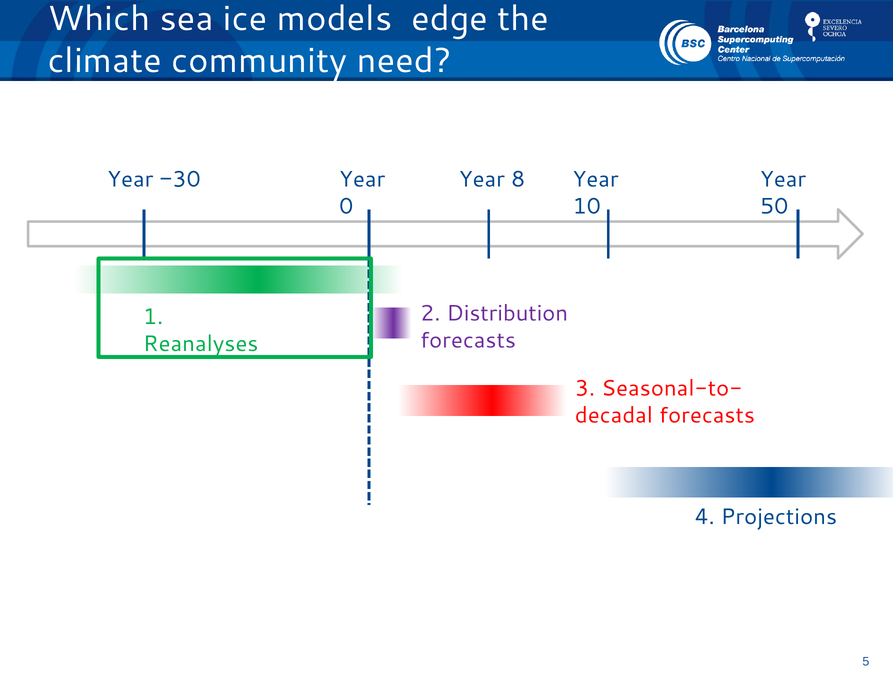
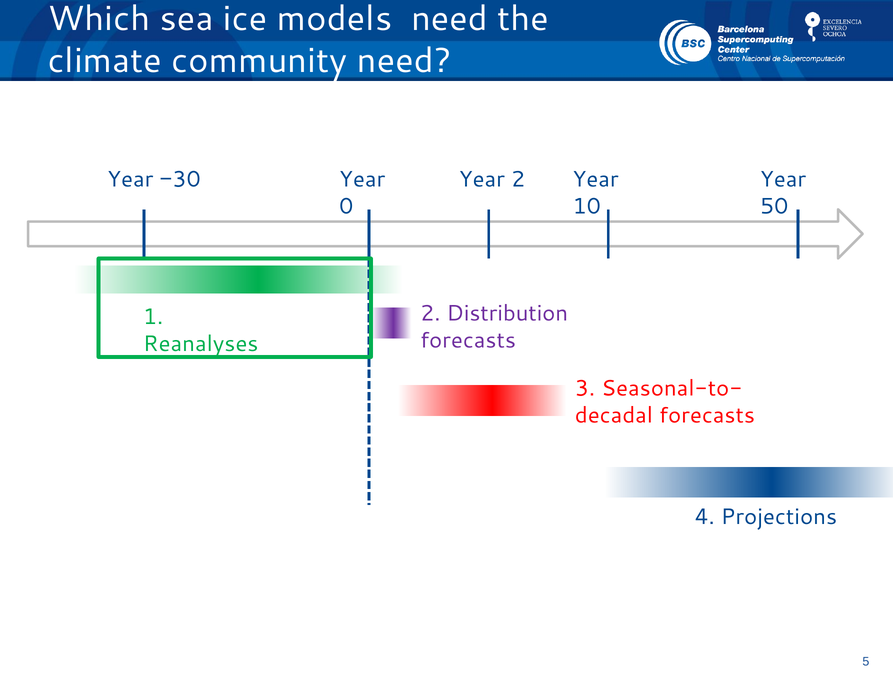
models edge: edge -> need
Year 8: 8 -> 2
